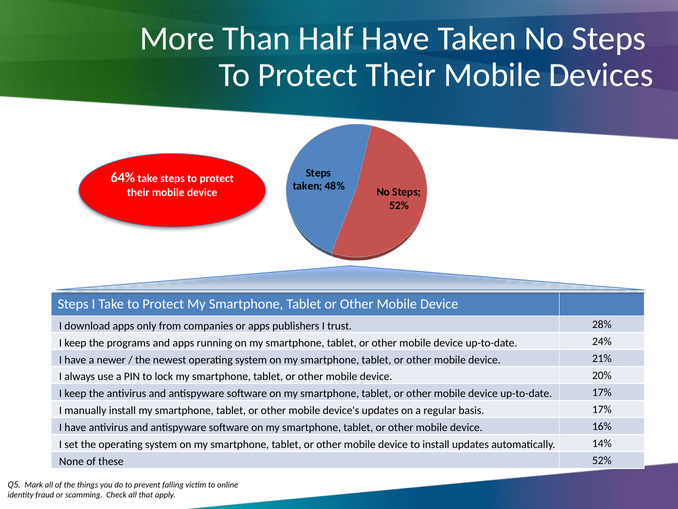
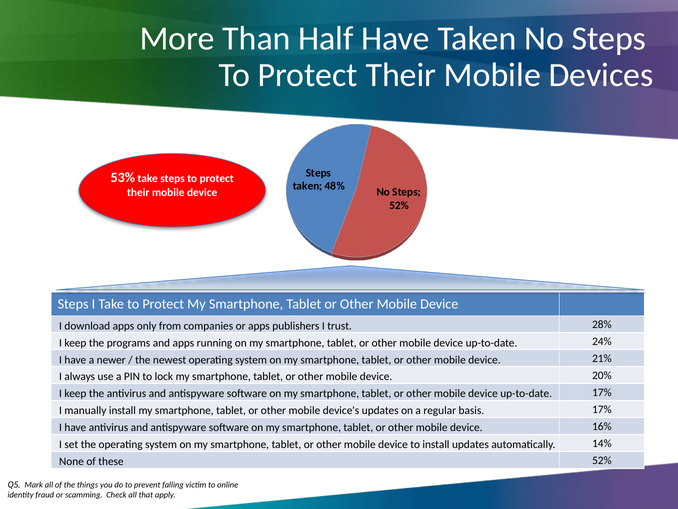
64%: 64% -> 53%
